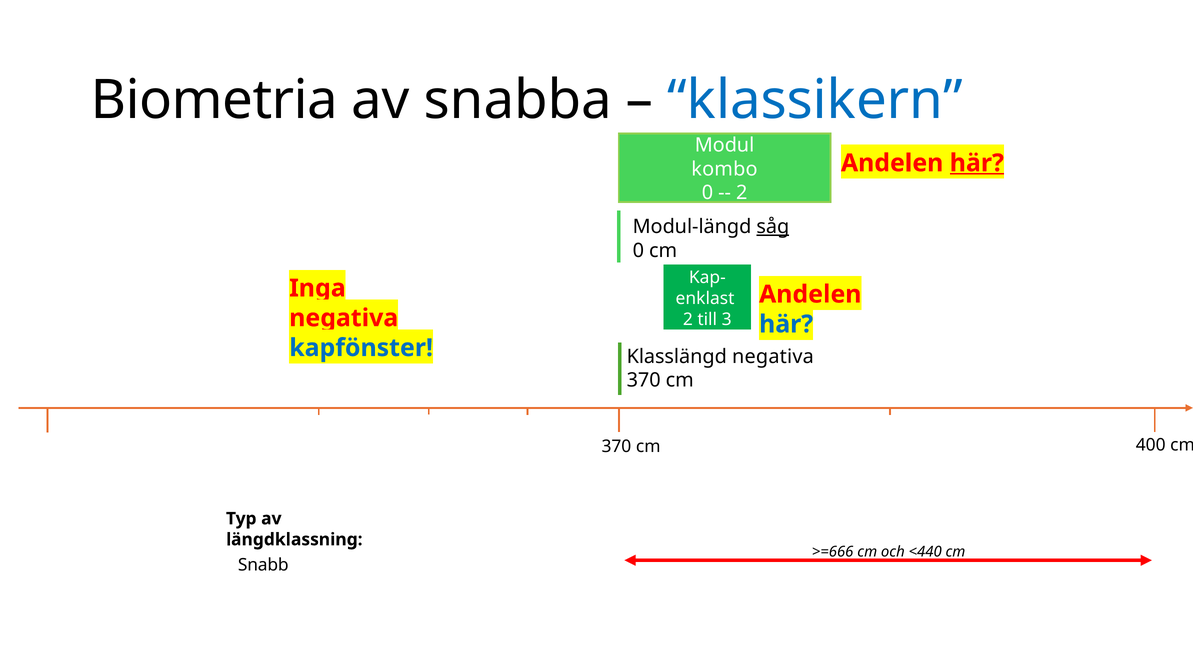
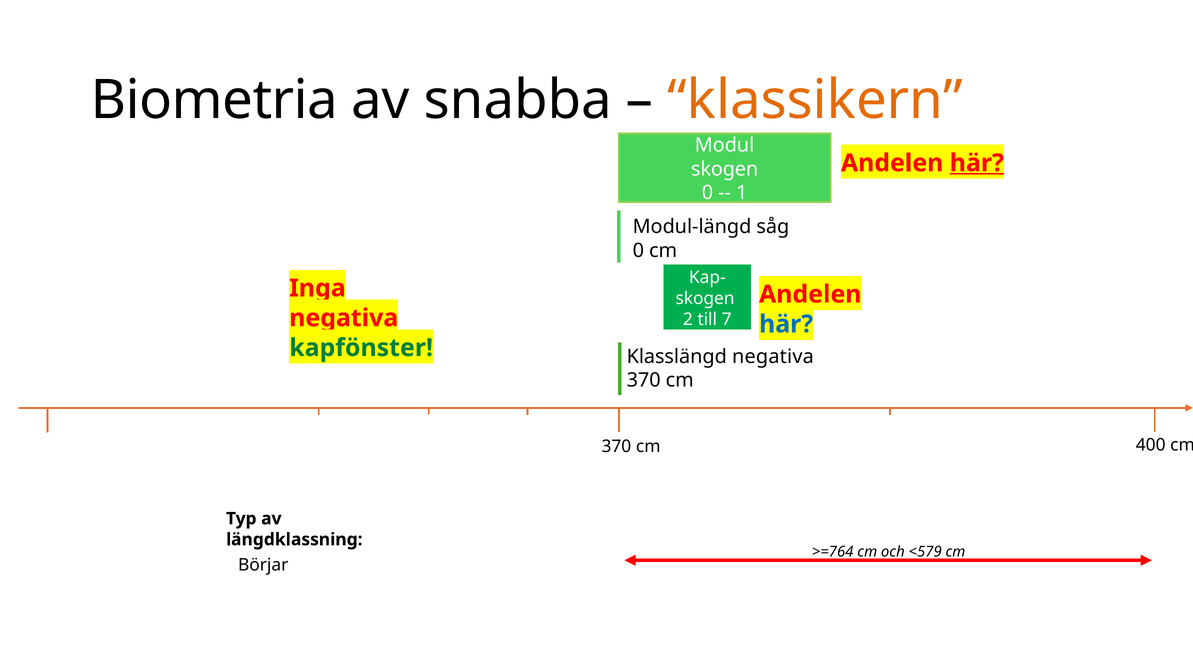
klassikern colour: blue -> orange
kombo at (724, 169): kombo -> skogen
2 at (742, 193): 2 -> 1
såg underline: present -> none
enklast at (705, 298): enklast -> skogen
3: 3 -> 7
kapfönster colour: blue -> green
>=666: >=666 -> >=764
<440: <440 -> <579
Snabb: Snabb -> Börjar
